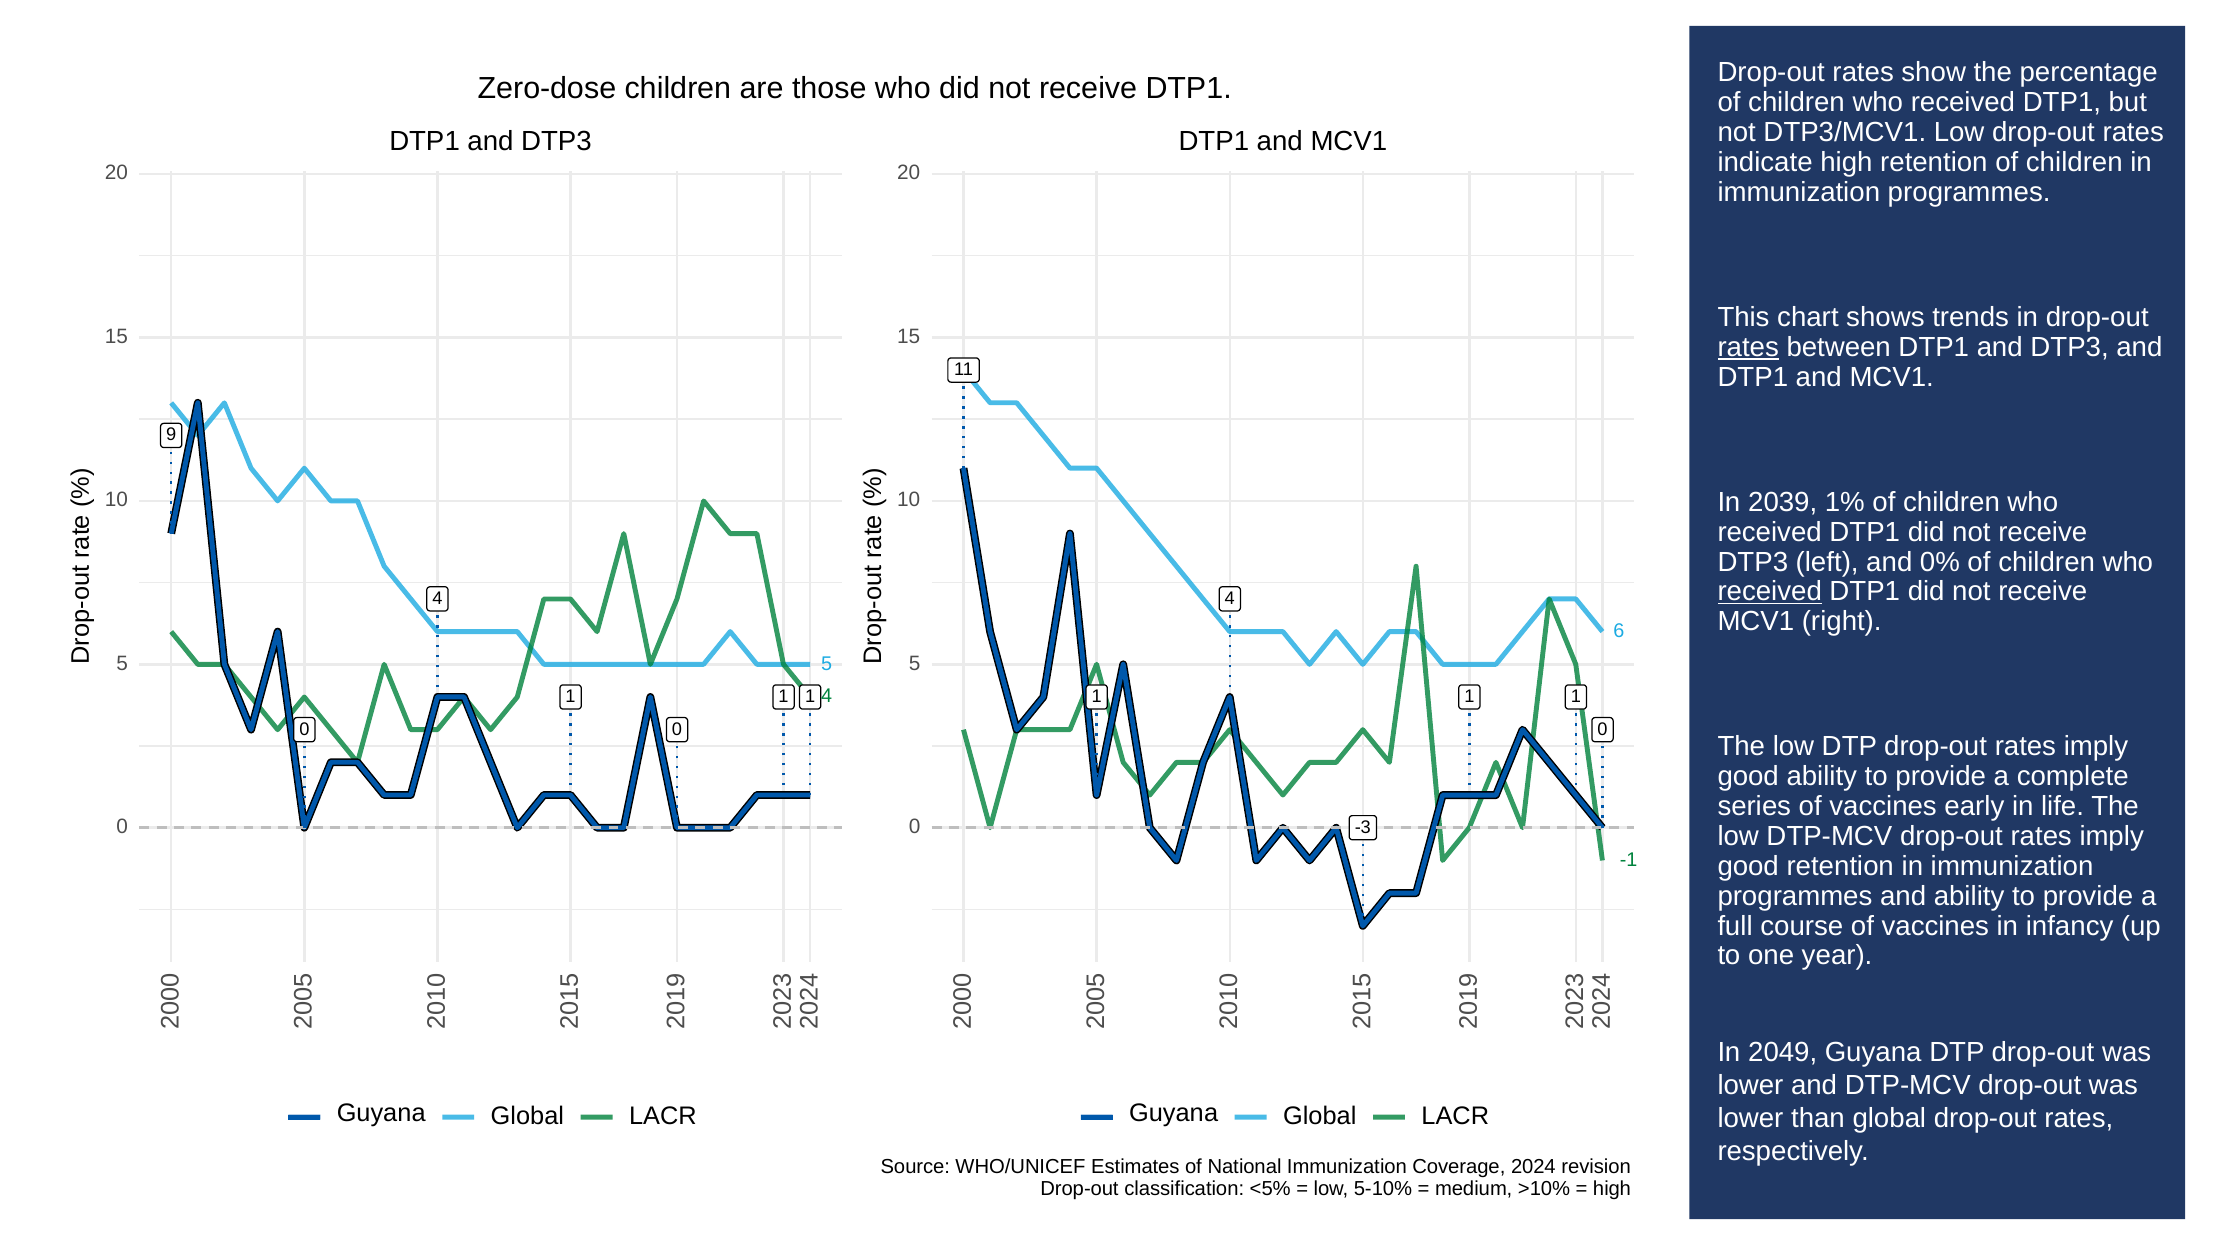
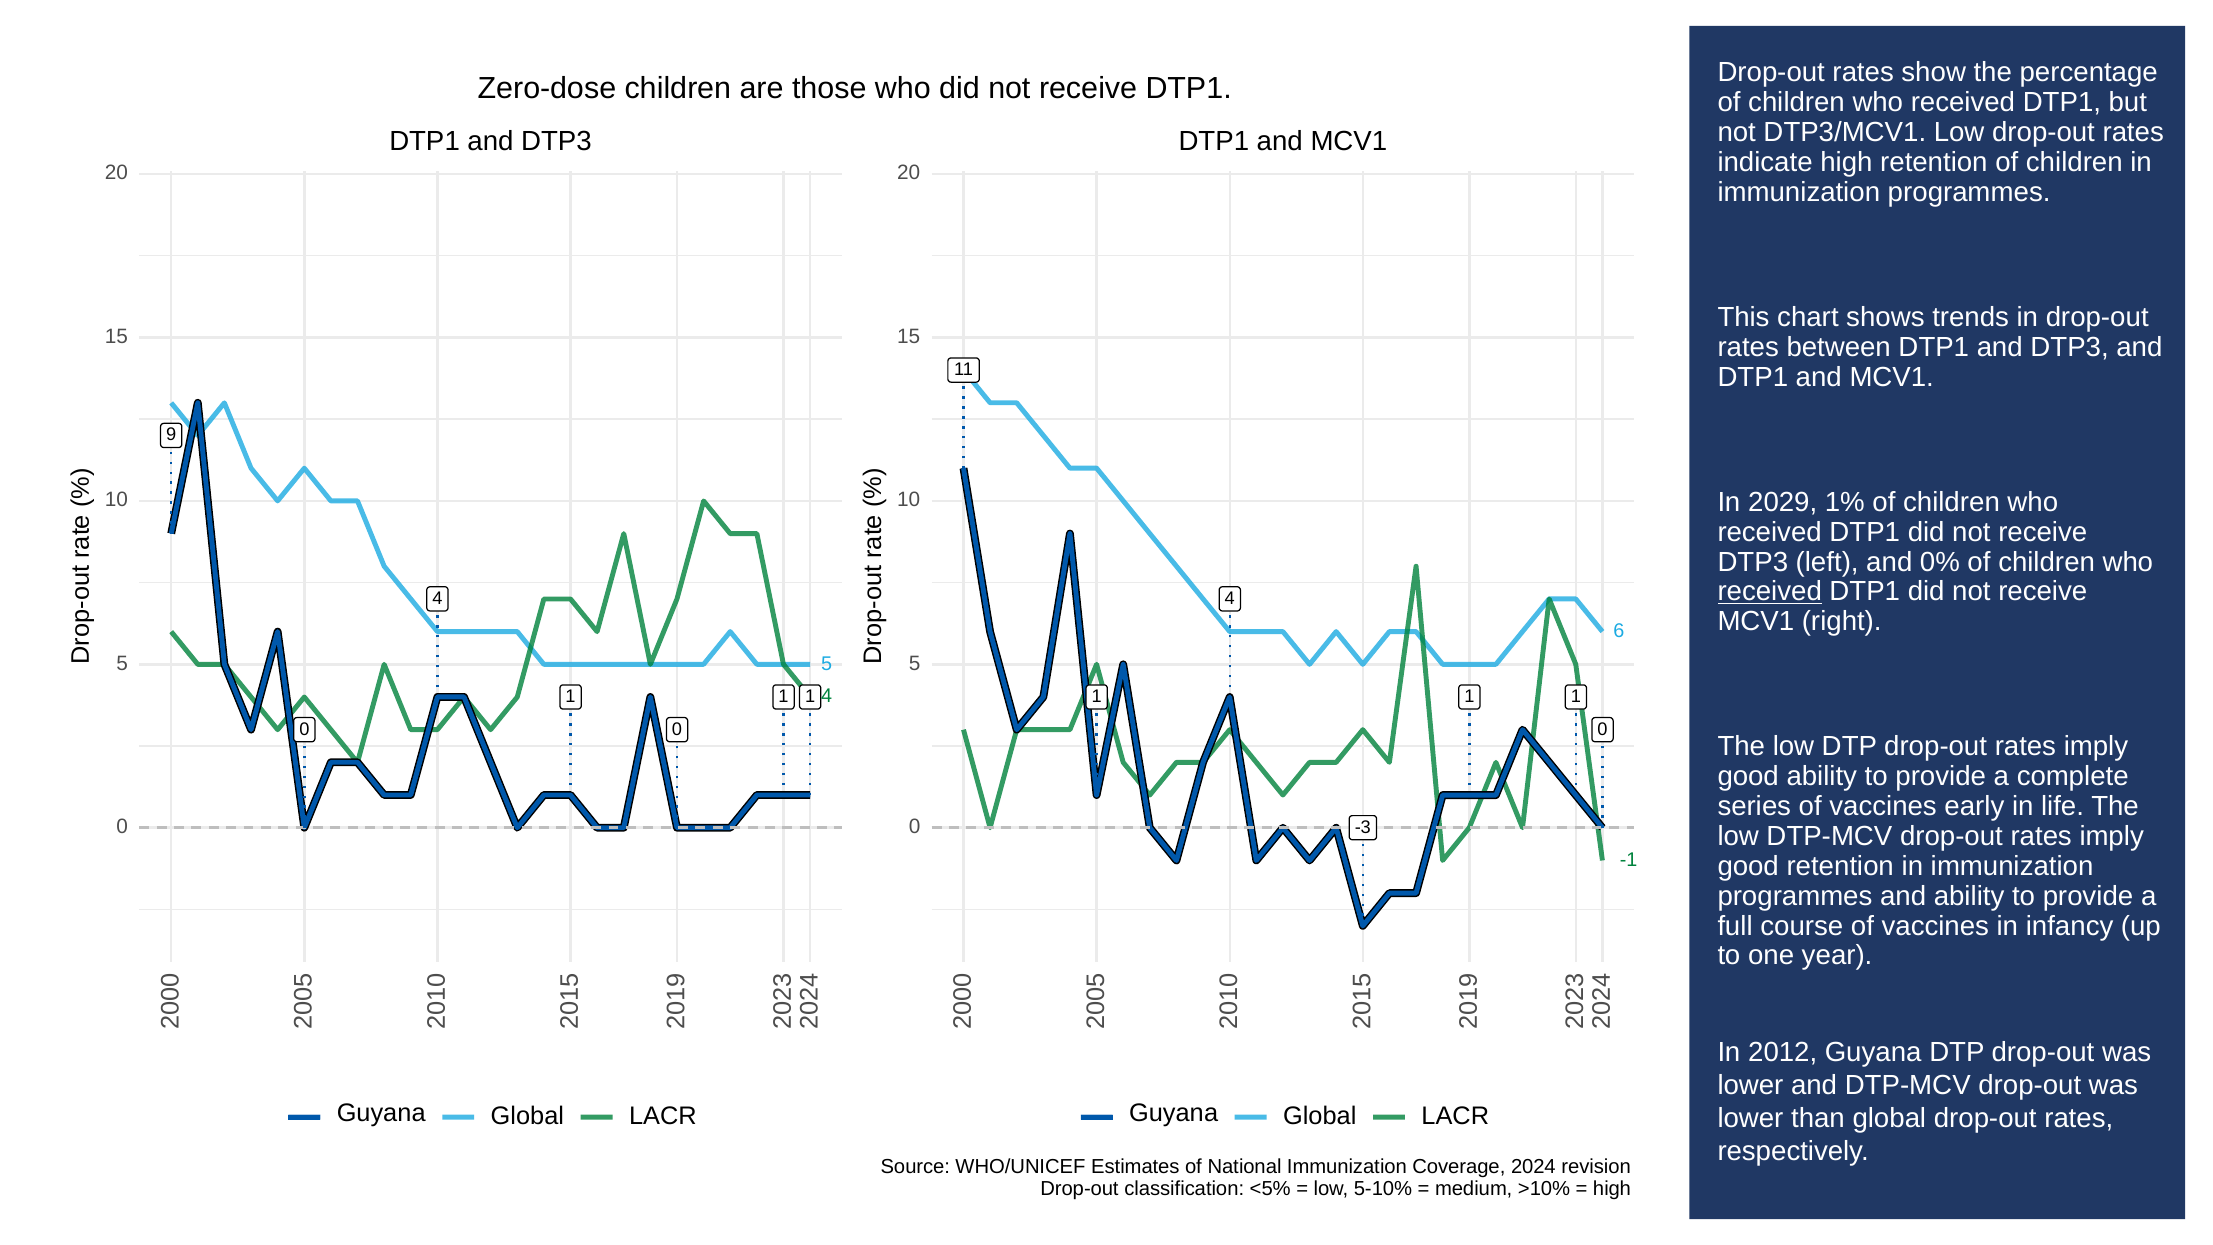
rates at (1748, 347) underline: present -> none
2039: 2039 -> 2029
2049: 2049 -> 2012
